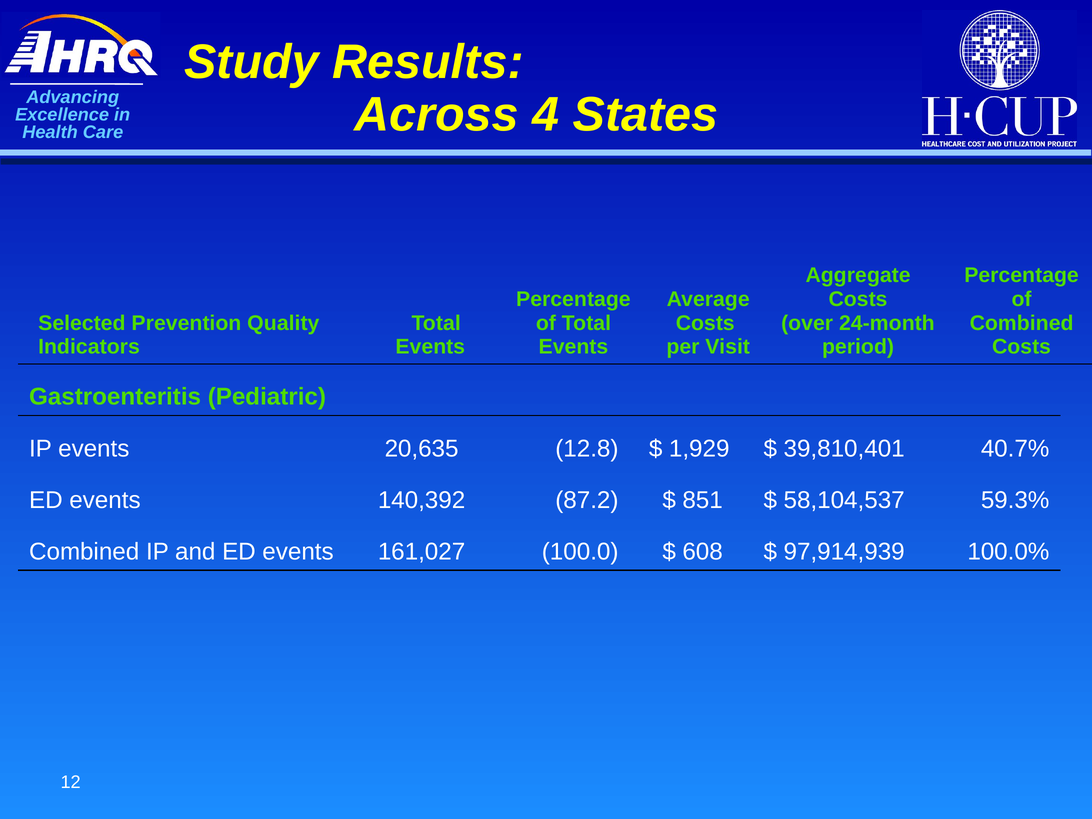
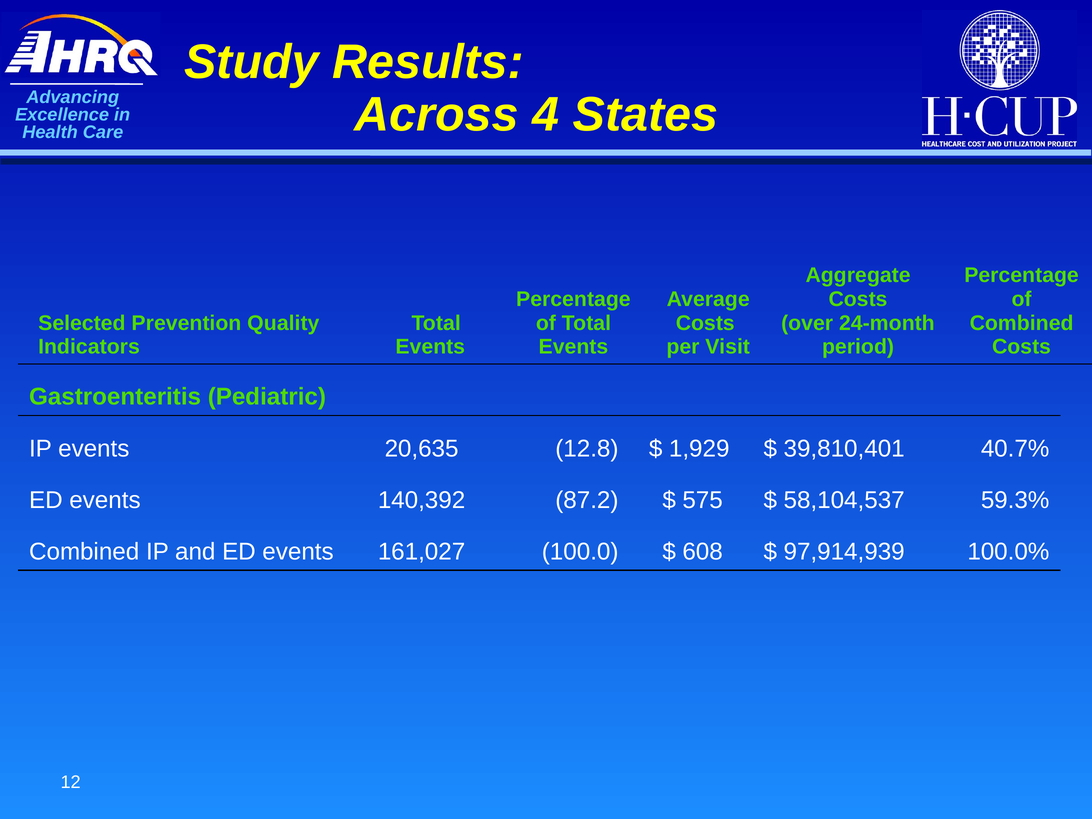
851: 851 -> 575
